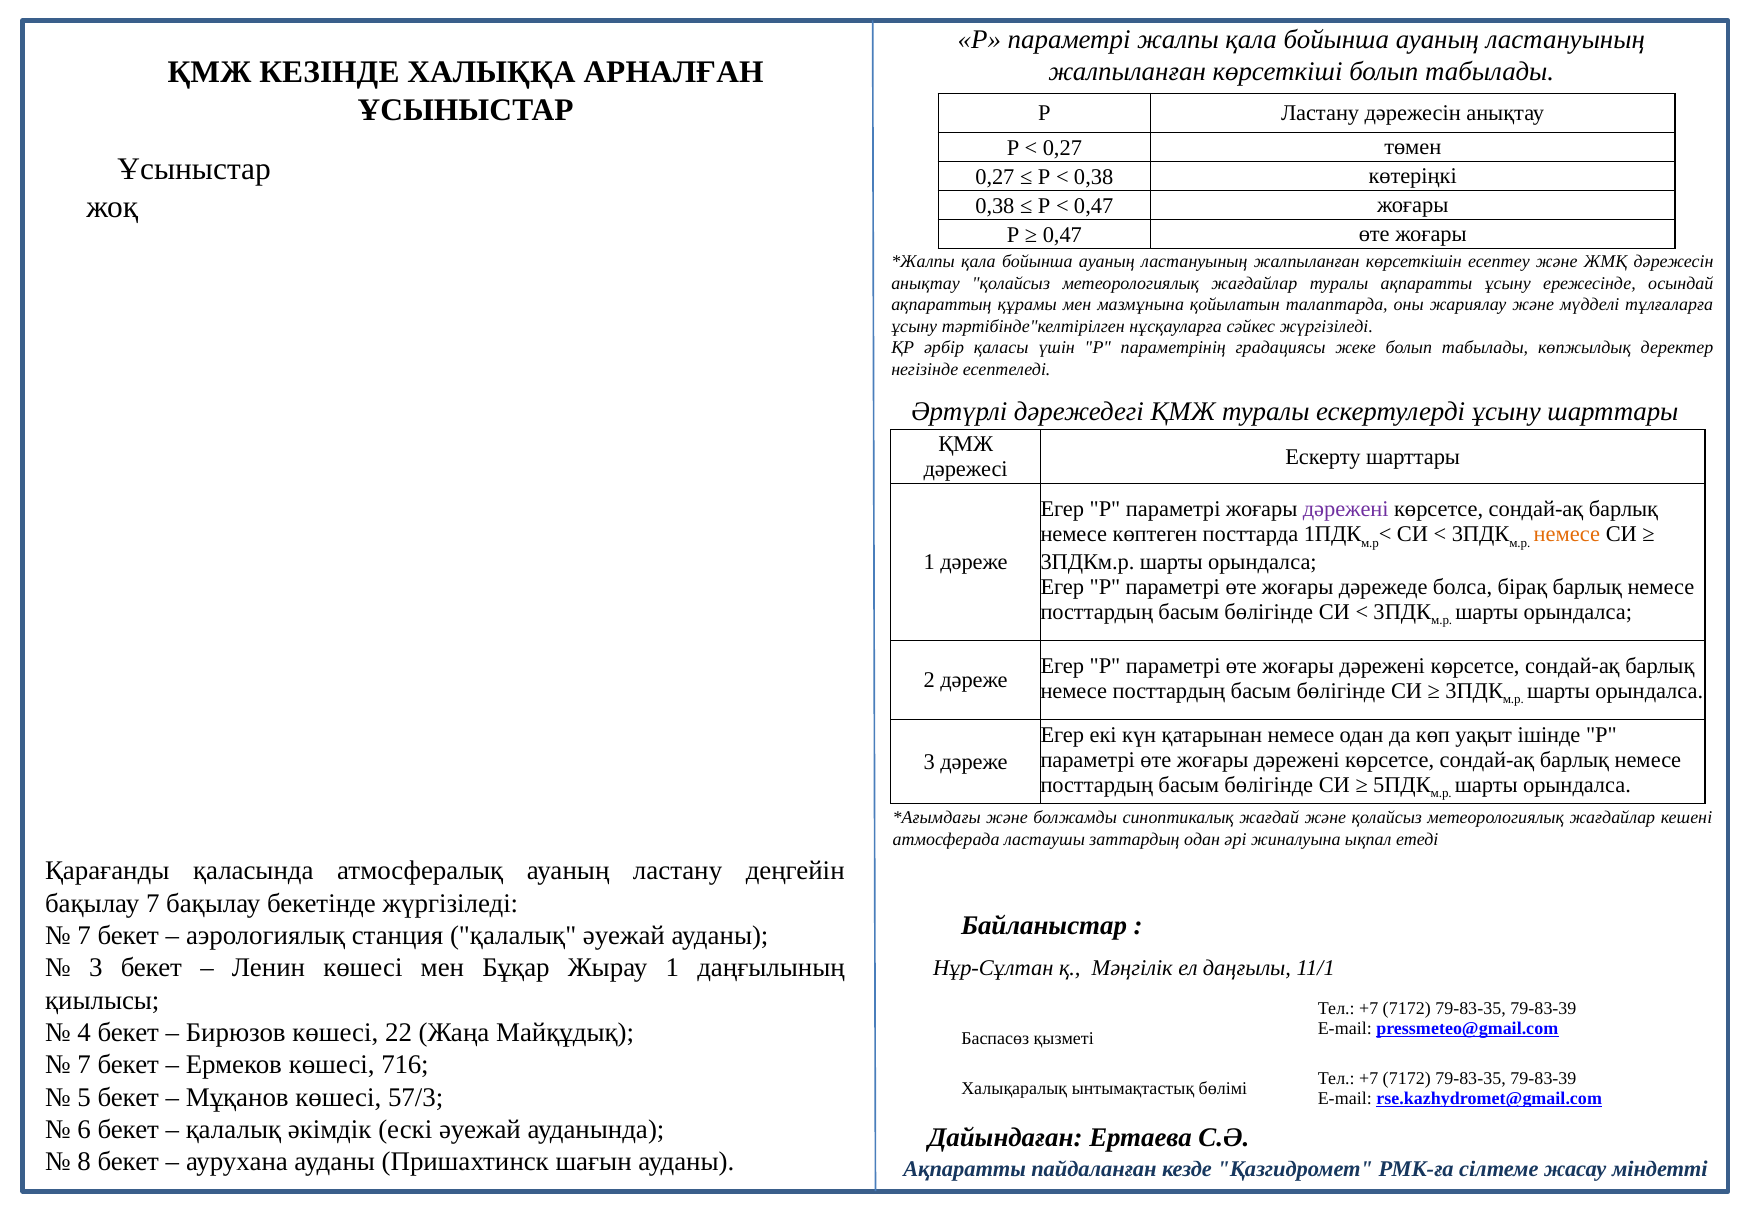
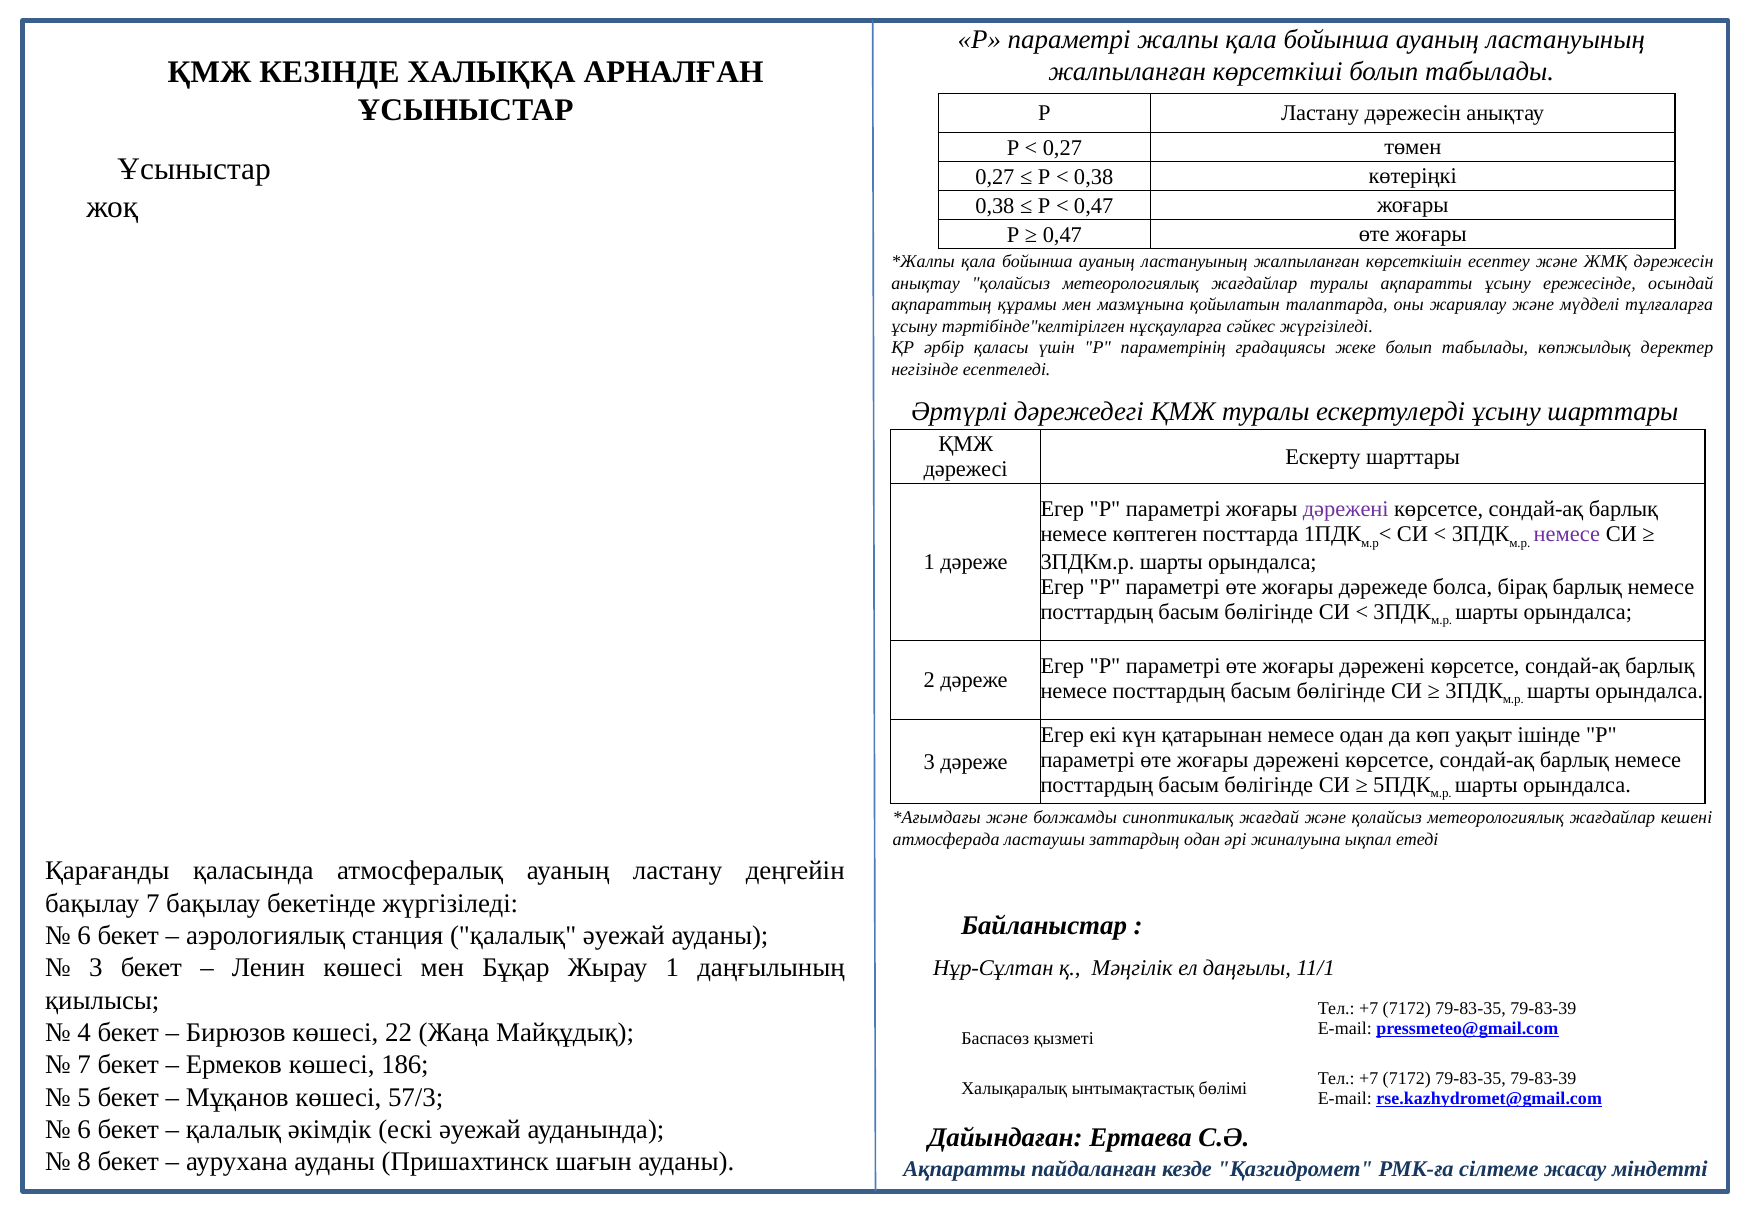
немесе at (1567, 534) colour: orange -> purple
7 at (84, 936): 7 -> 6
716: 716 -> 186
